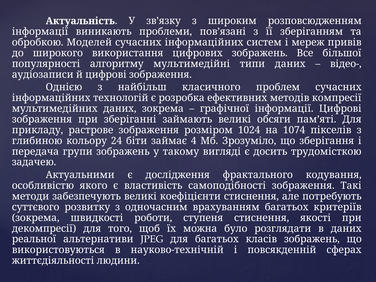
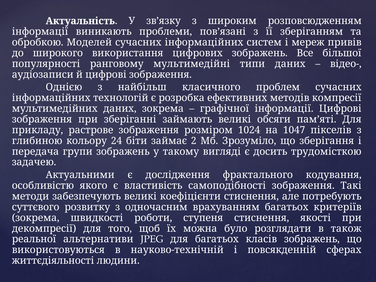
алгоритму: алгоритму -> ранговому
1074: 1074 -> 1047
4: 4 -> 2
в даних: даних -> також
